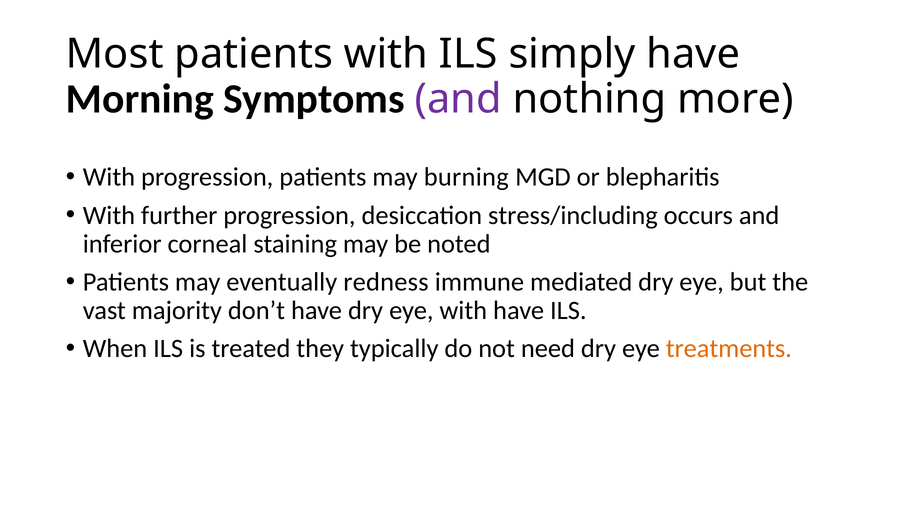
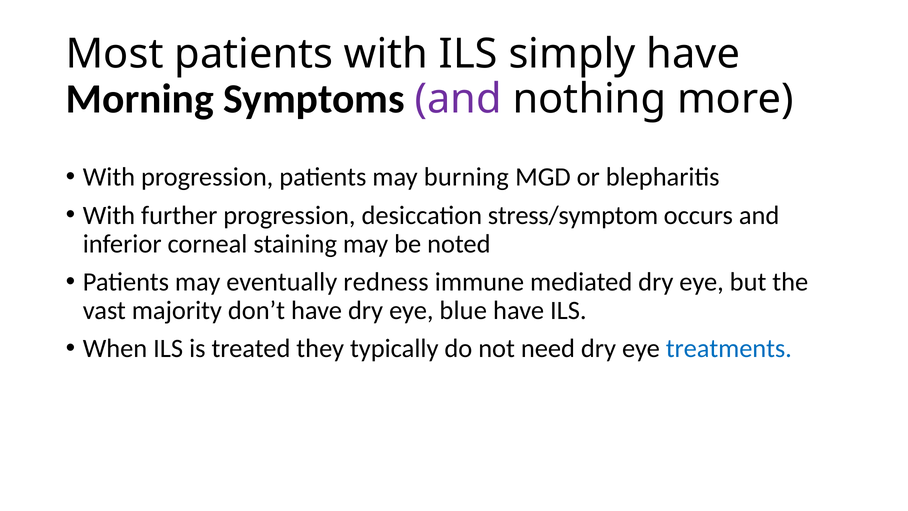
stress/including: stress/including -> stress/symptom
eye with: with -> blue
treatments colour: orange -> blue
